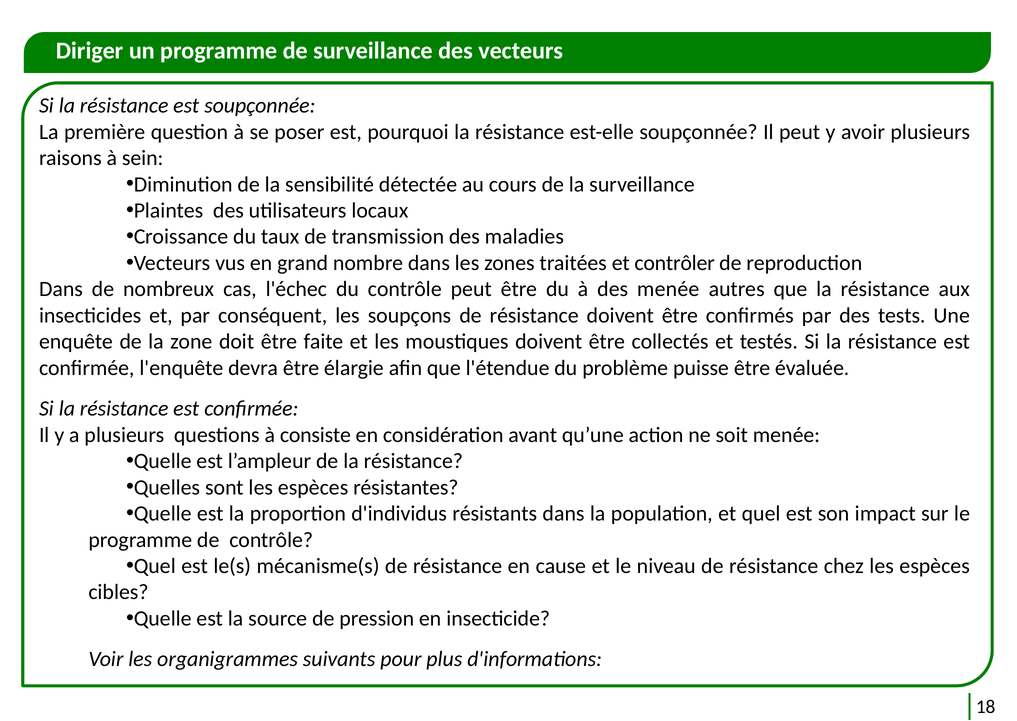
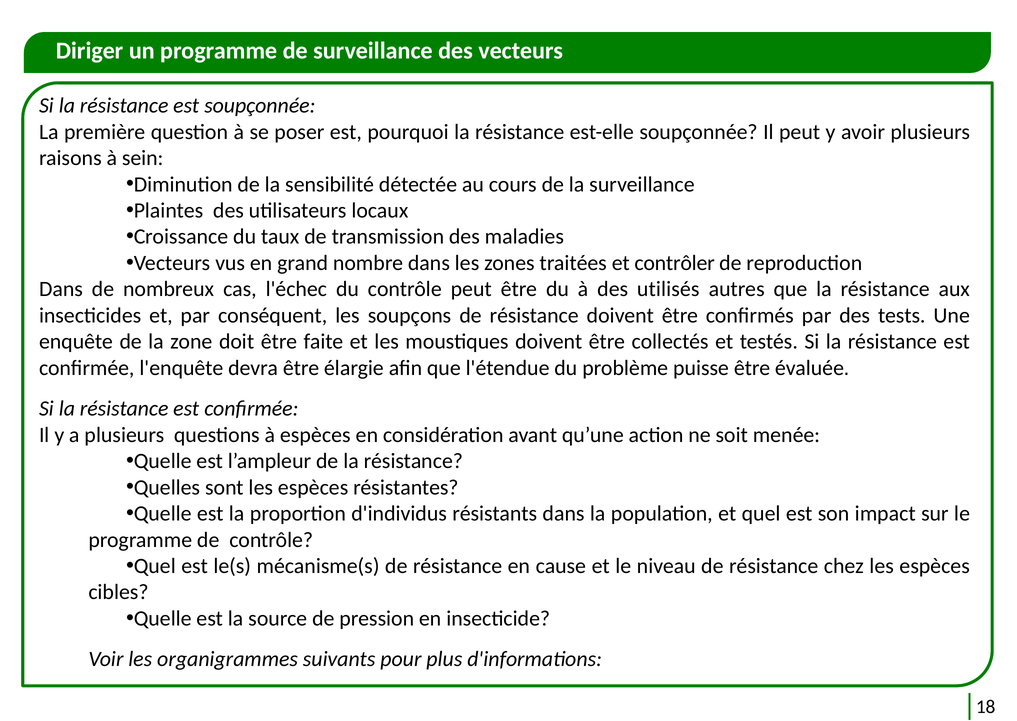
des menée: menée -> utilisés
à consiste: consiste -> espèces
